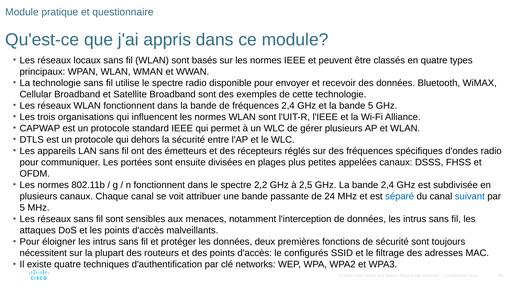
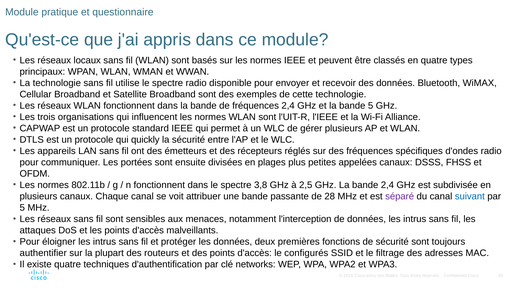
dehors: dehors -> quickly
2,2: 2,2 -> 3,8
24: 24 -> 28
séparé colour: blue -> purple
nécessitent: nécessitent -> authentifier
